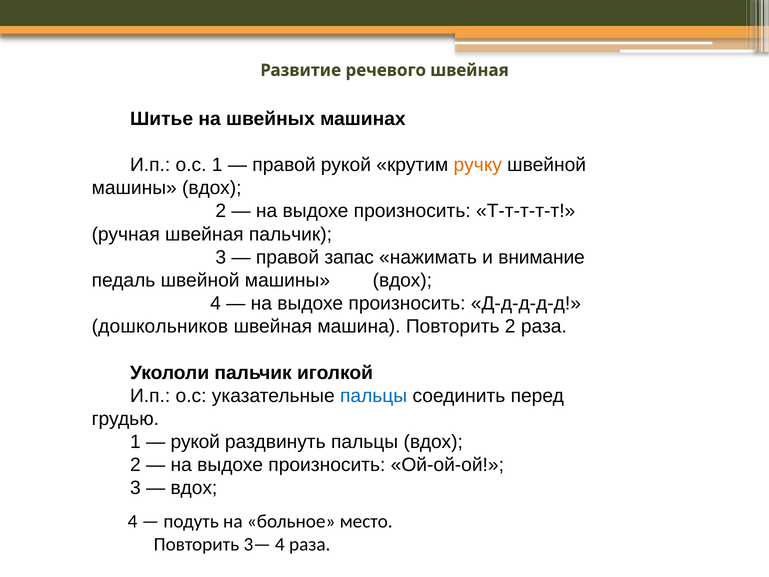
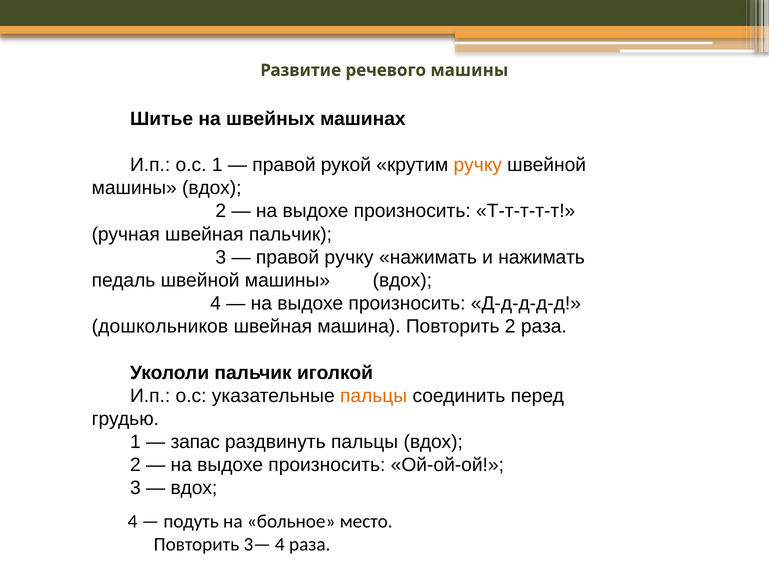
речевого швейная: швейная -> машины
правой запас: запас -> ручку
и внимание: внимание -> нажимать
пальцы at (374, 396) colour: blue -> orange
рукой at (195, 442): рукой -> запас
